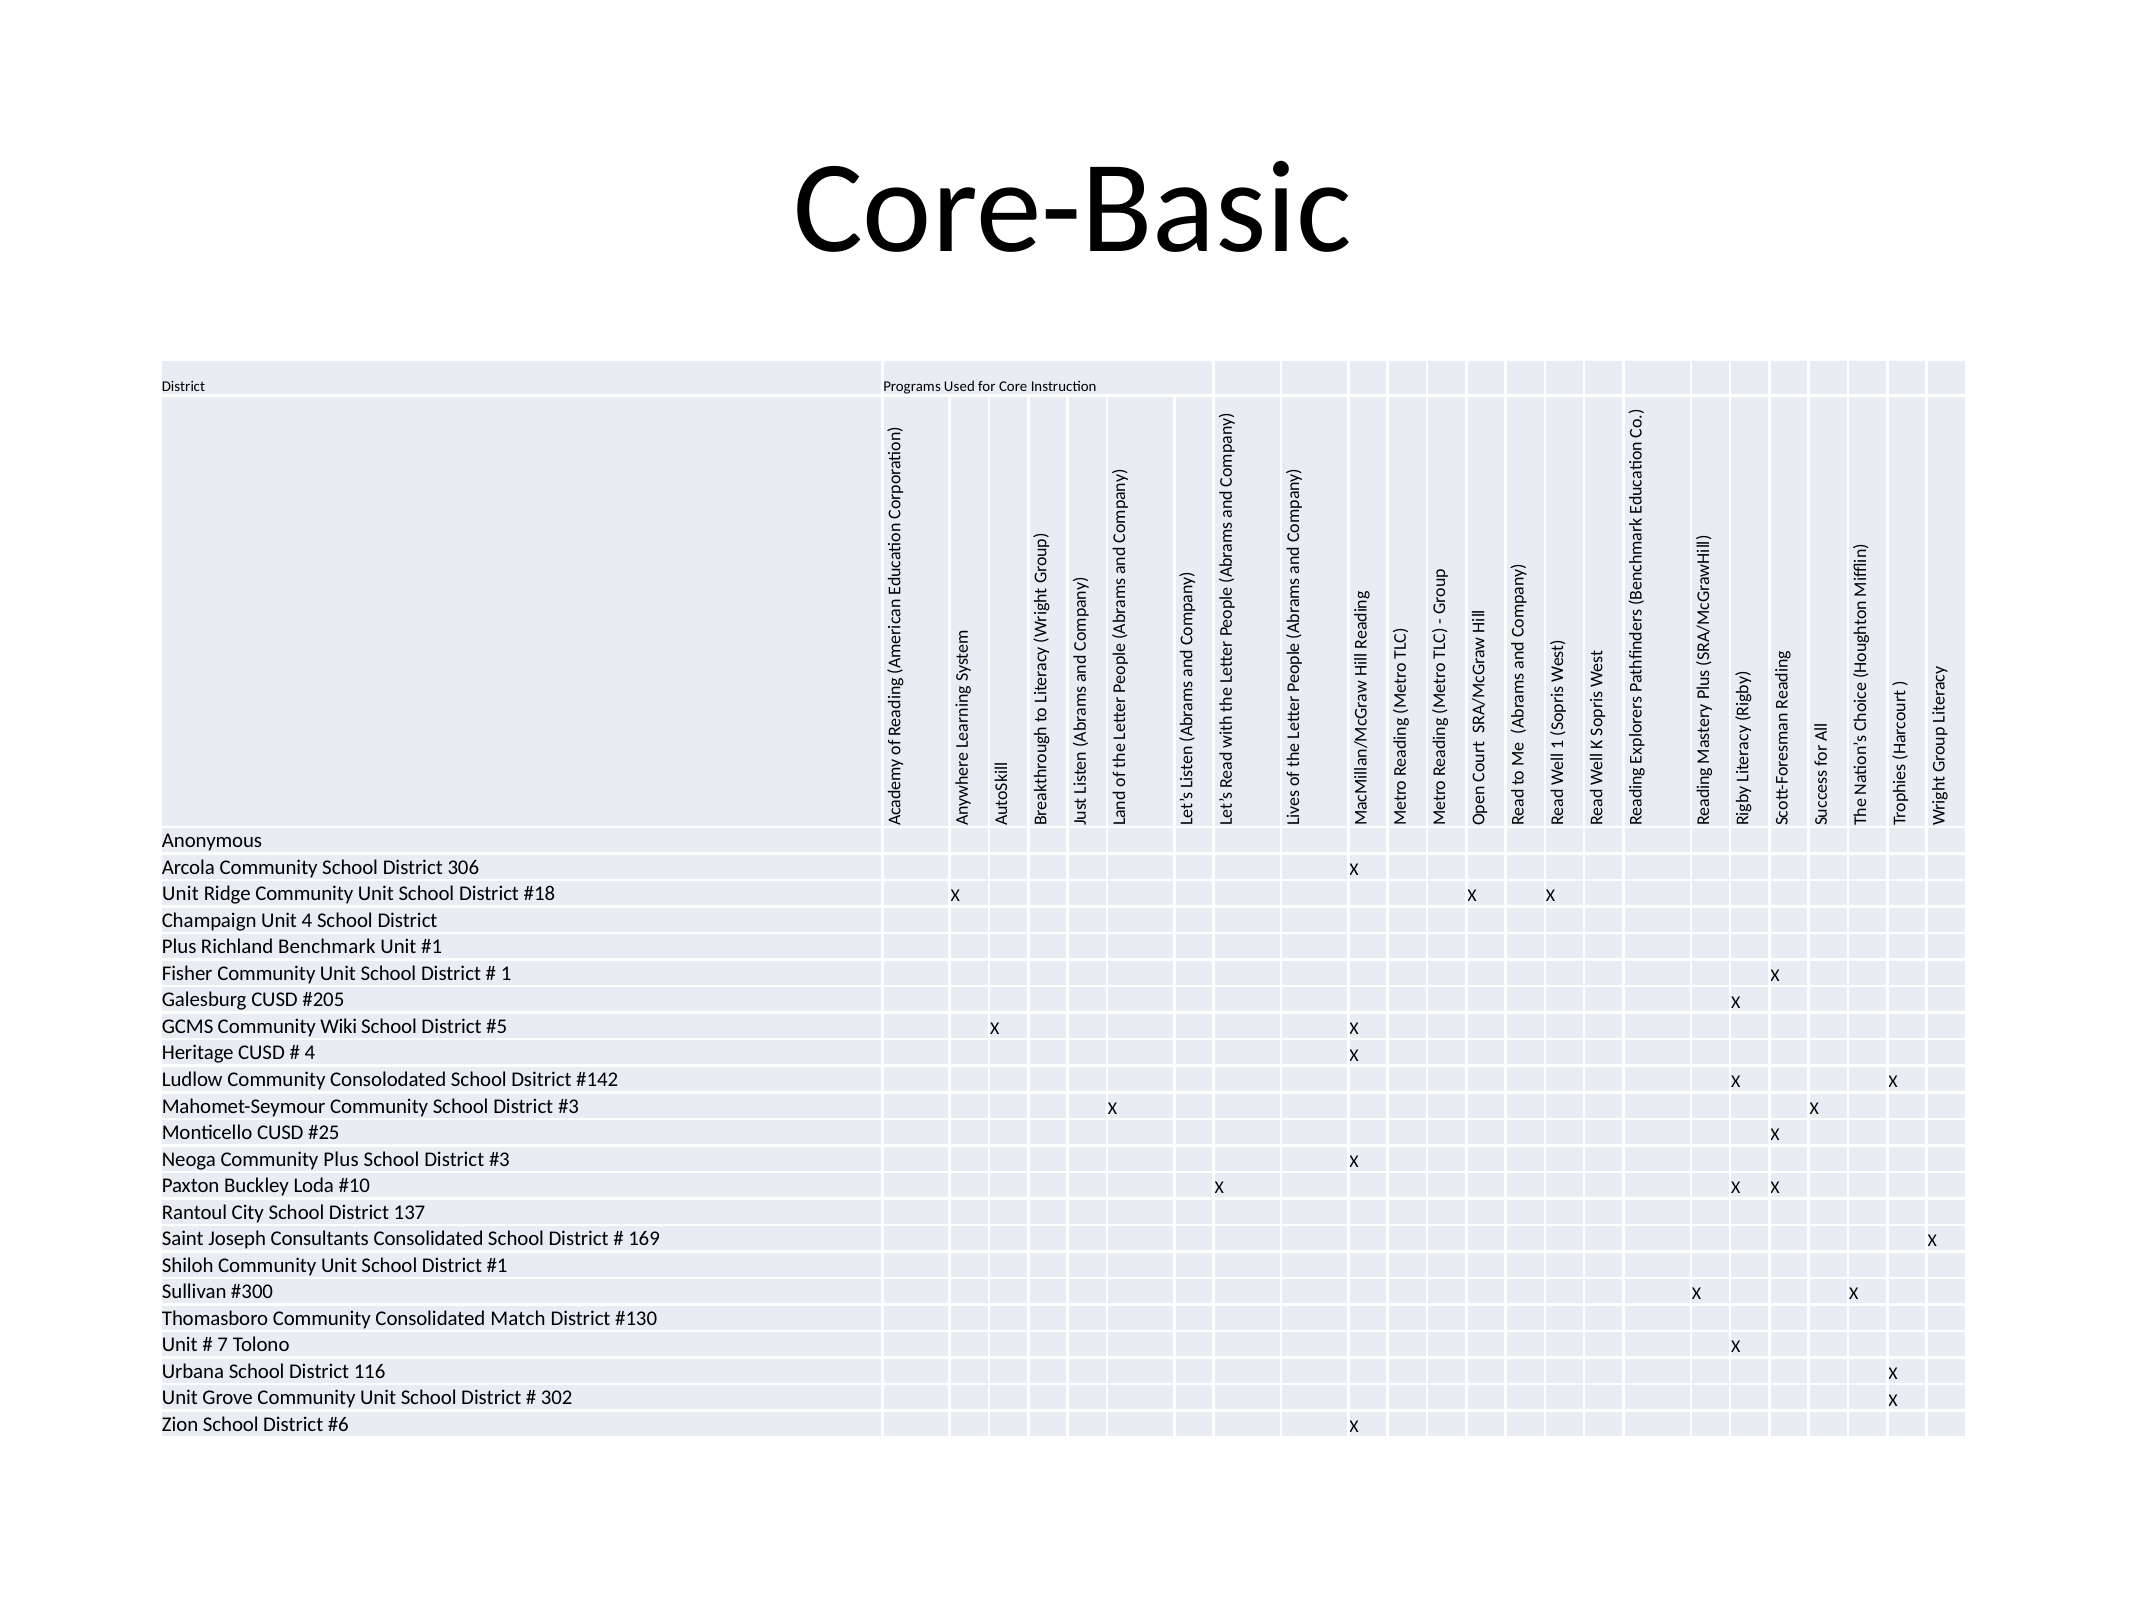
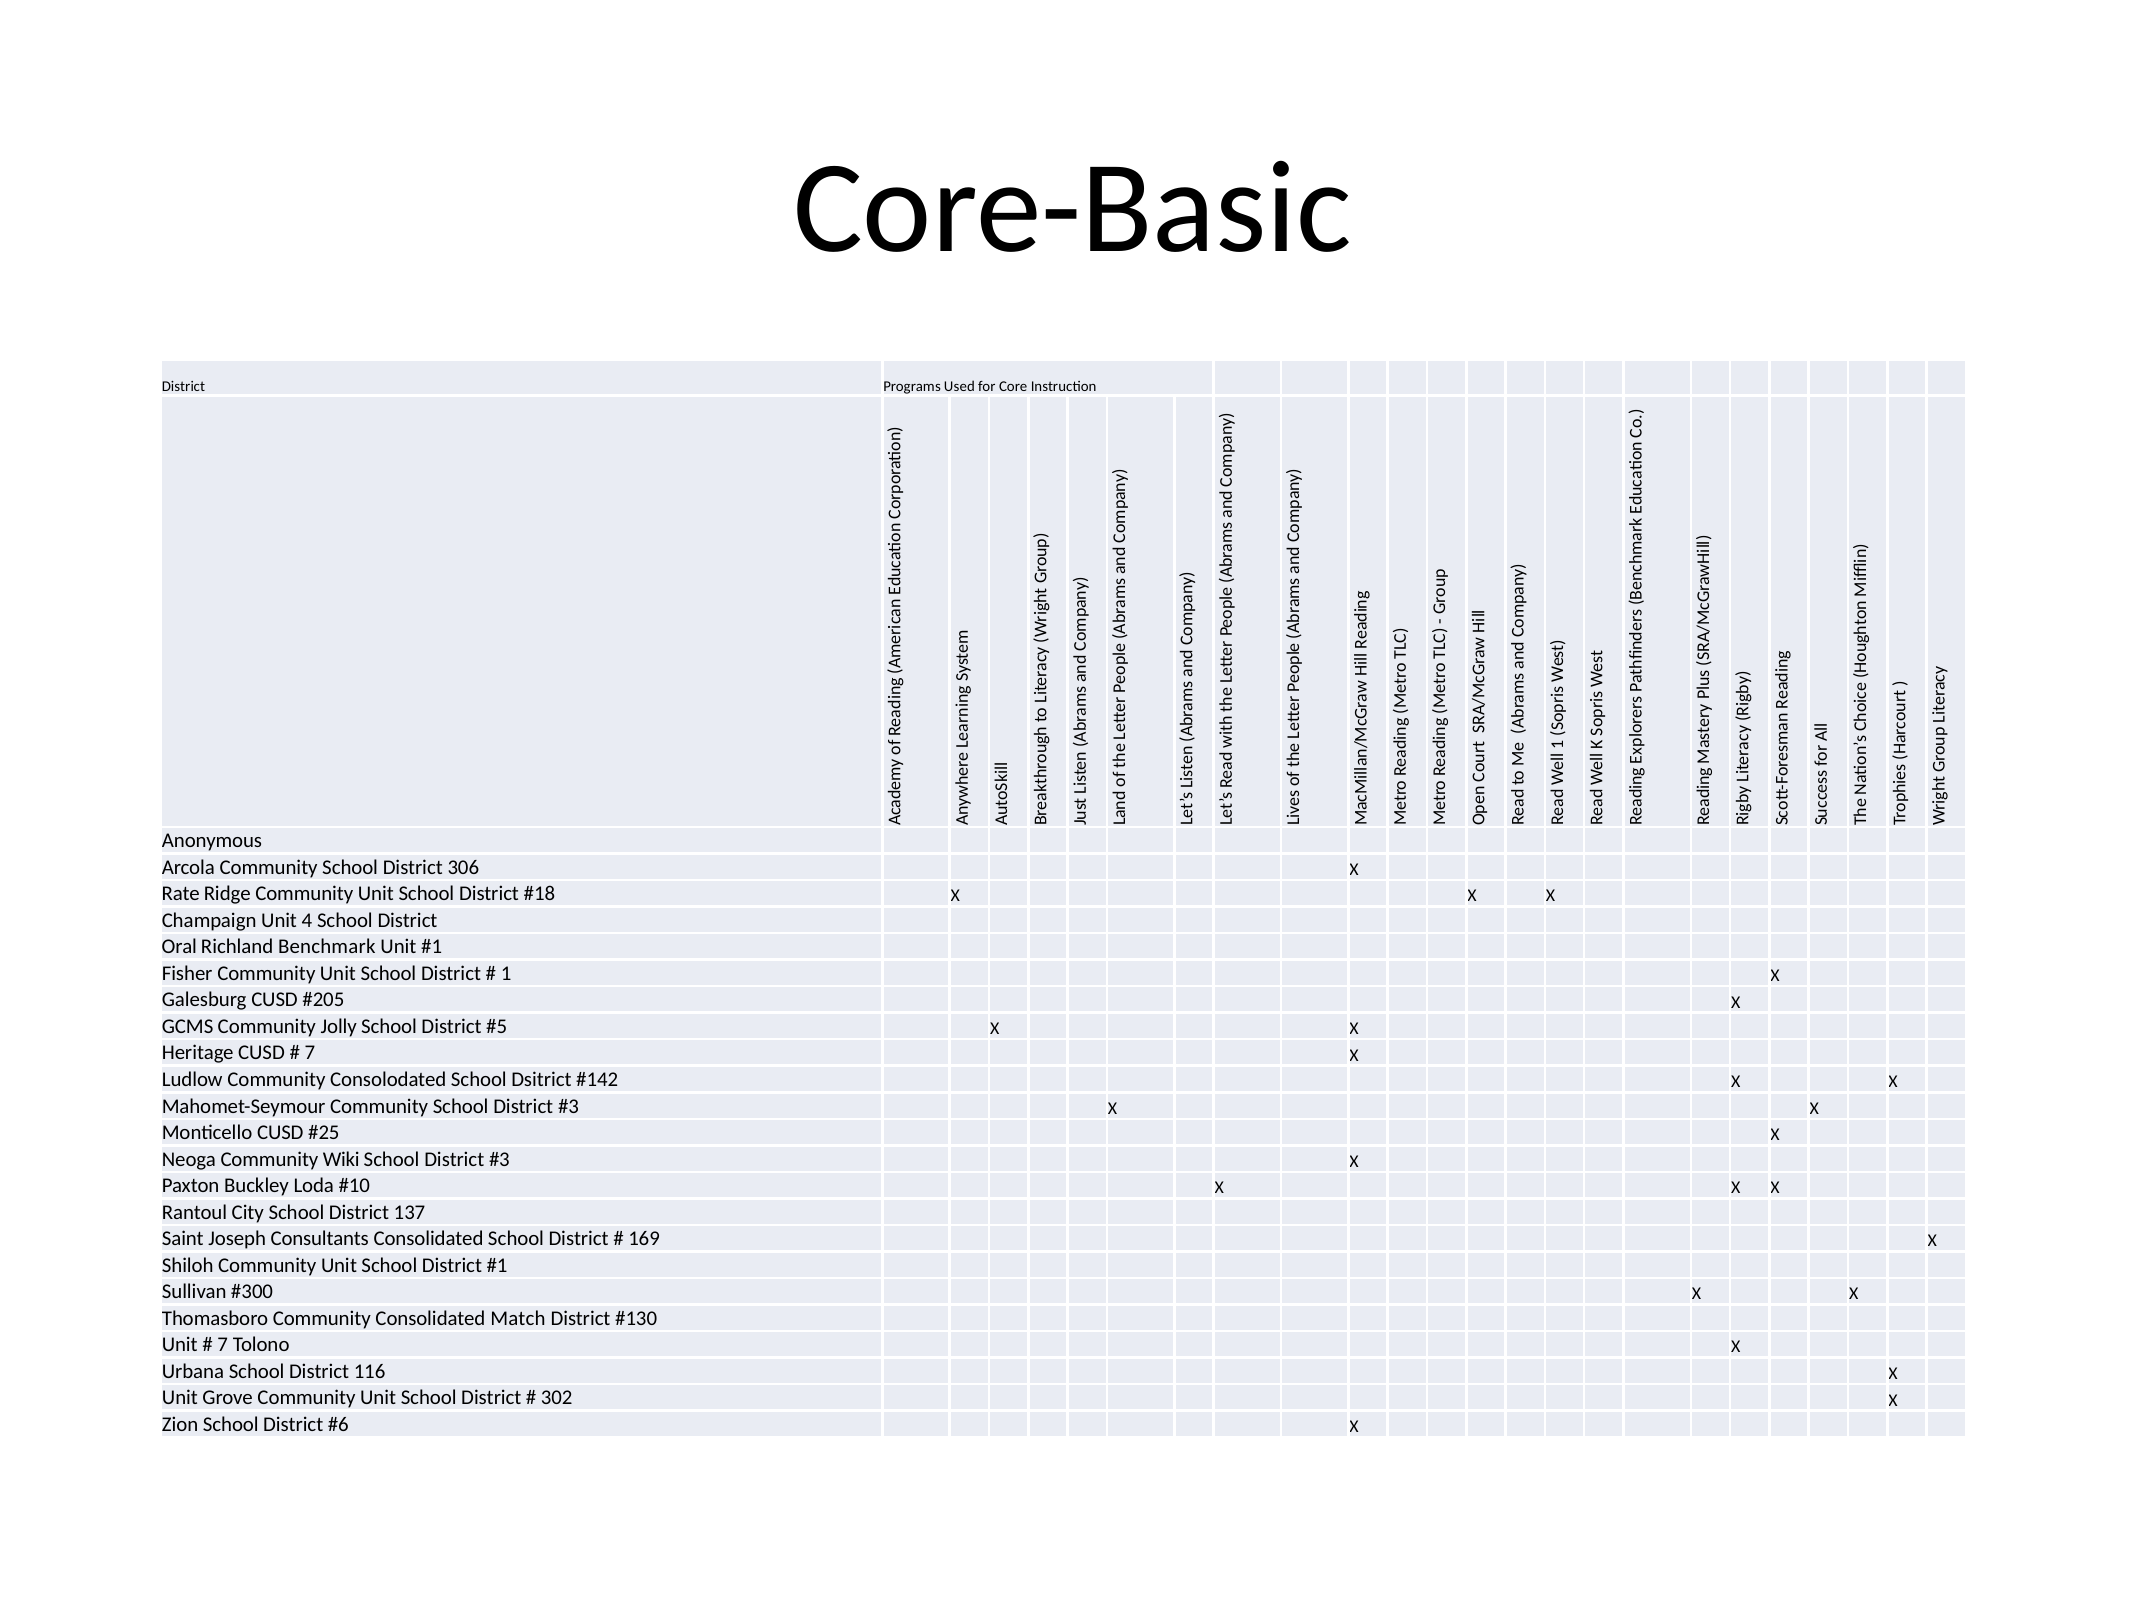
Unit at (180, 894): Unit -> Rate
Plus at (179, 947): Plus -> Oral
Wiki: Wiki -> Jolly
4 at (310, 1053): 4 -> 7
Community Plus: Plus -> Wiki
